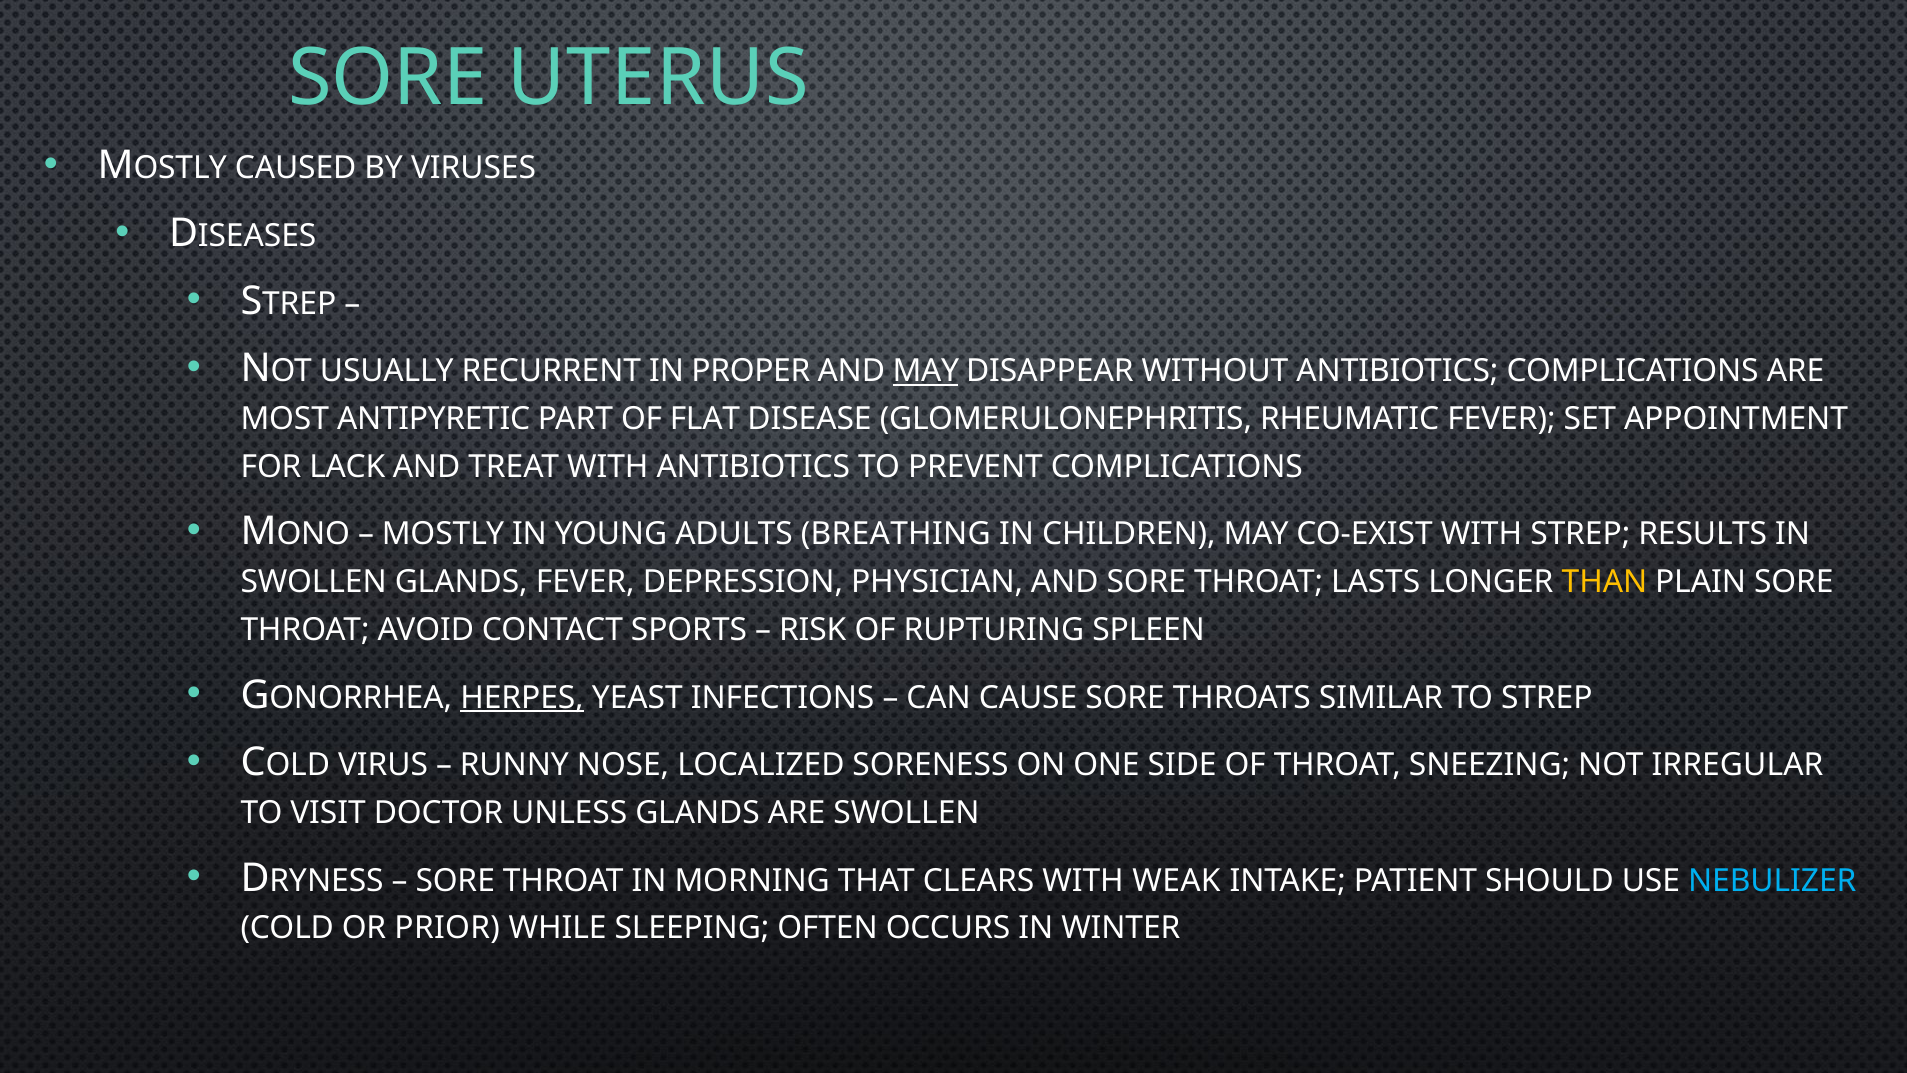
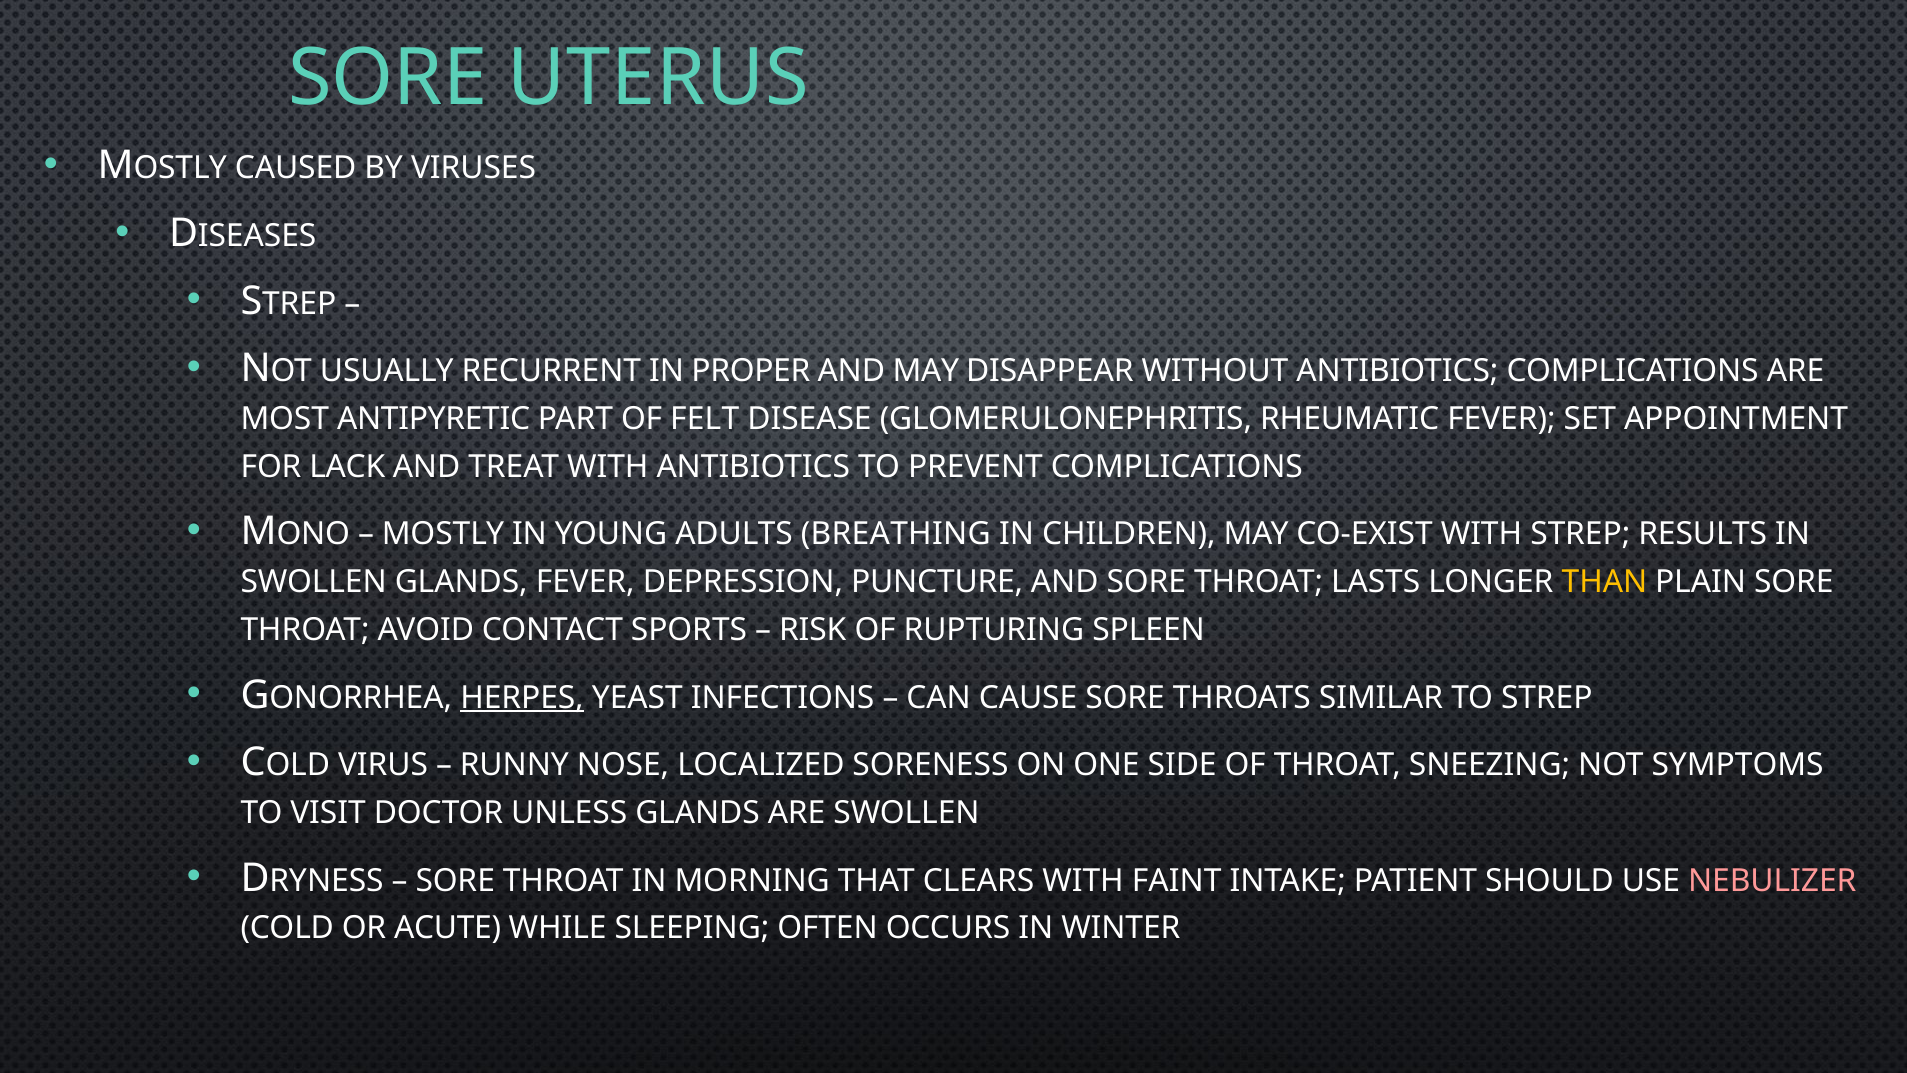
MAY at (926, 371) underline: present -> none
FLAT: FLAT -> FELT
PHYSICIAN: PHYSICIAN -> PUNCTURE
IRREGULAR: IRREGULAR -> SYMPTOMS
WEAK: WEAK -> FAINT
NEBULIZER colour: light blue -> pink
PRIOR: PRIOR -> ACUTE
